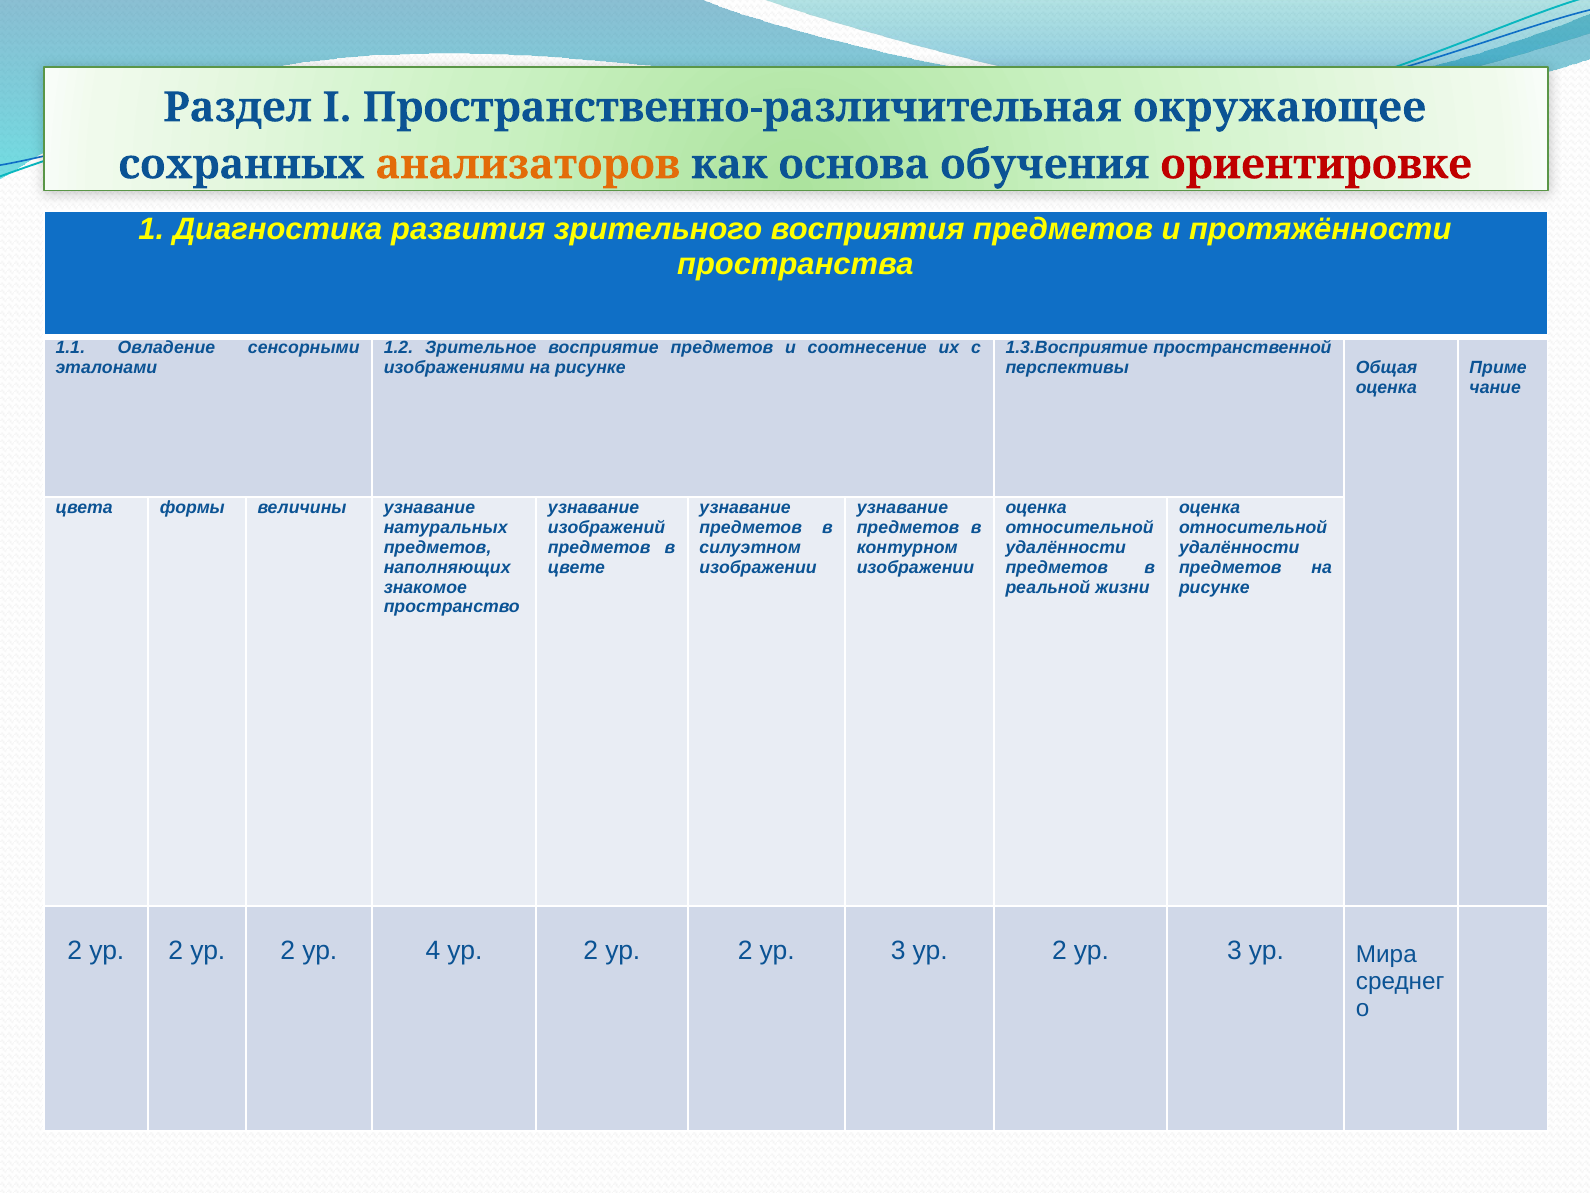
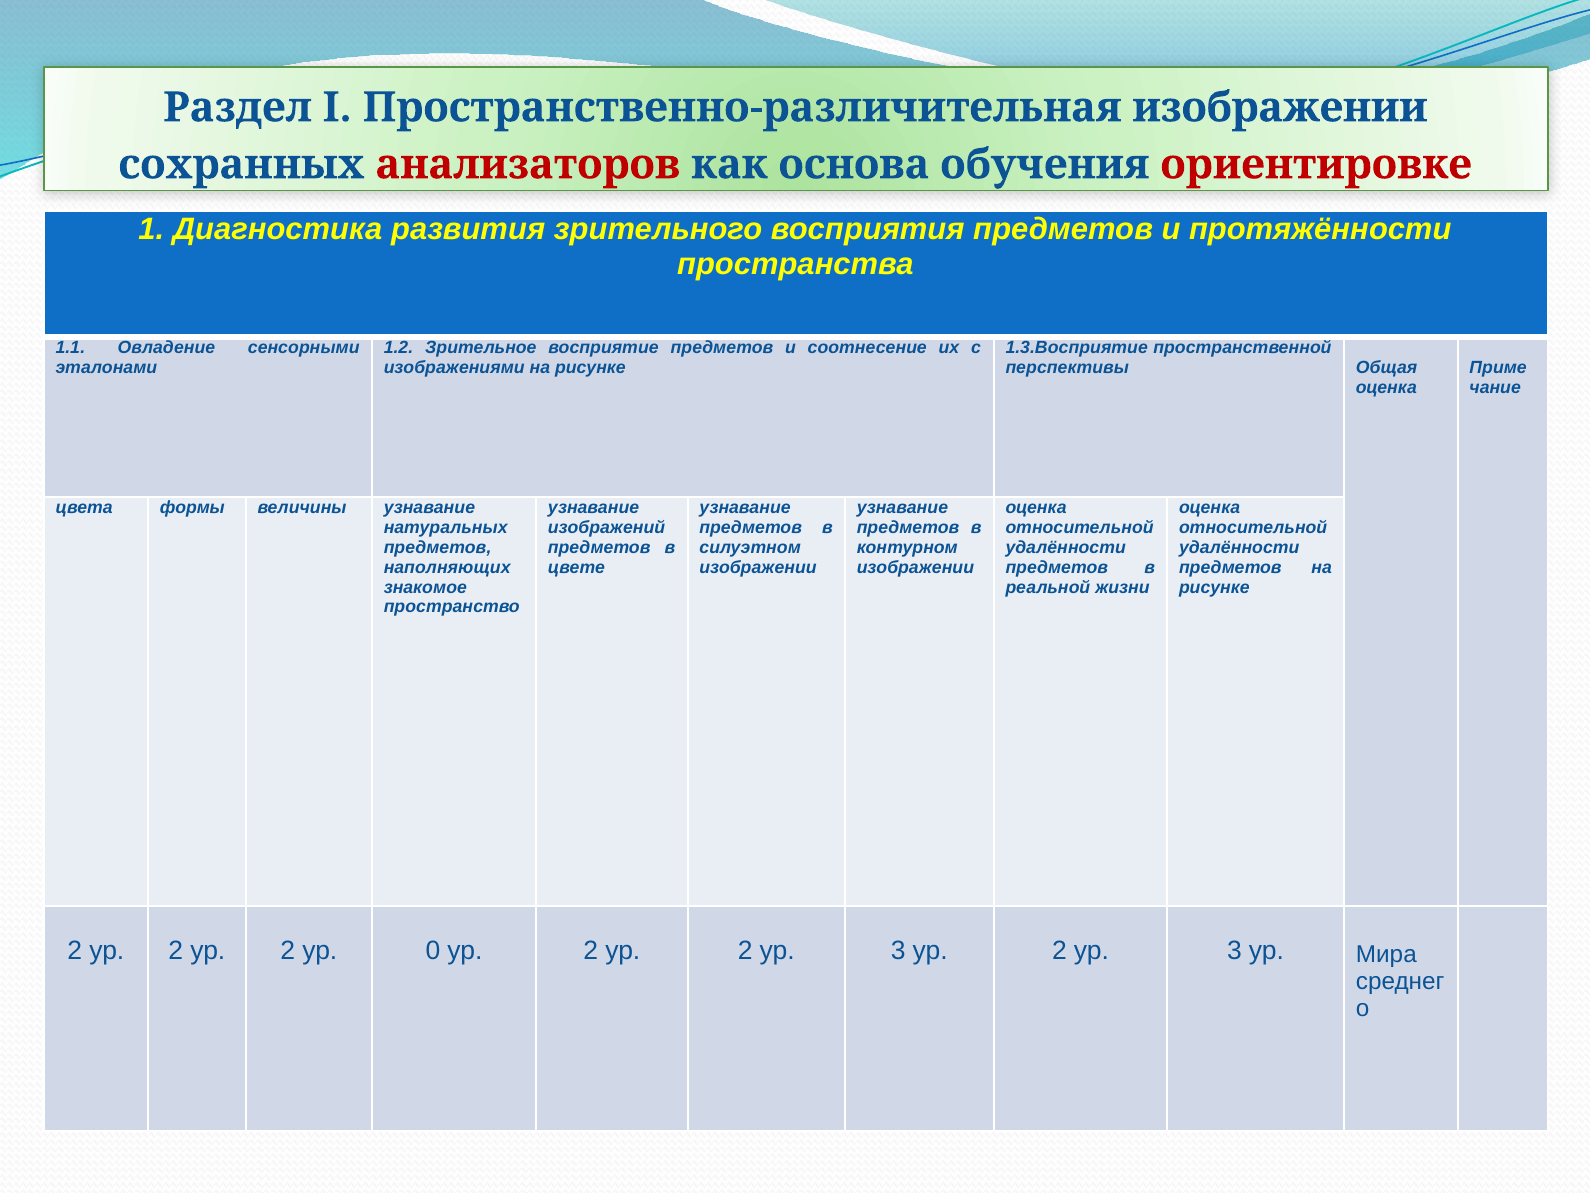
Пространственно-различительная окружающее: окружающее -> изображении
анализаторов colour: orange -> red
4: 4 -> 0
